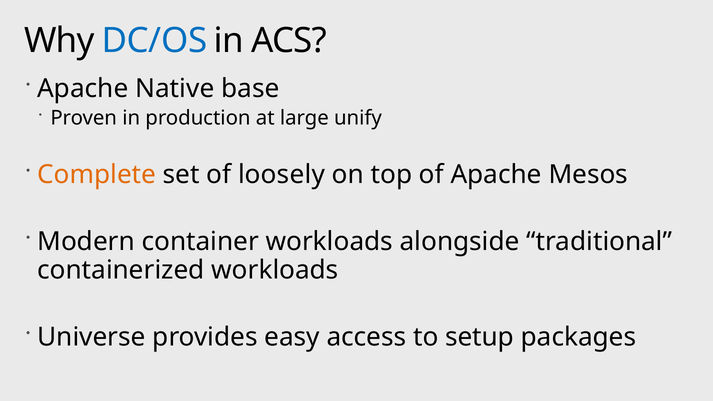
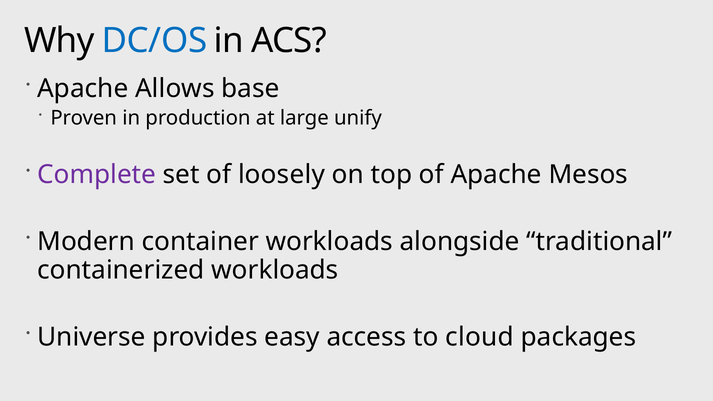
Native: Native -> Allows
Complete colour: orange -> purple
setup: setup -> cloud
